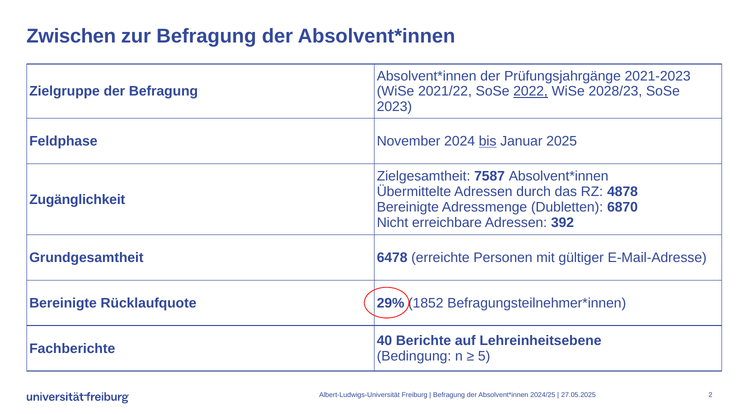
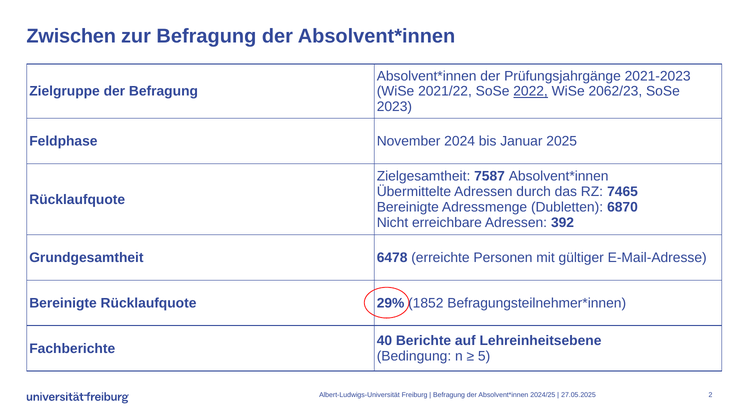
2028/23: 2028/23 -> 2062/23
bis underline: present -> none
4878: 4878 -> 7465
Zugänglichkeit at (77, 200): Zugänglichkeit -> Rücklaufquote
